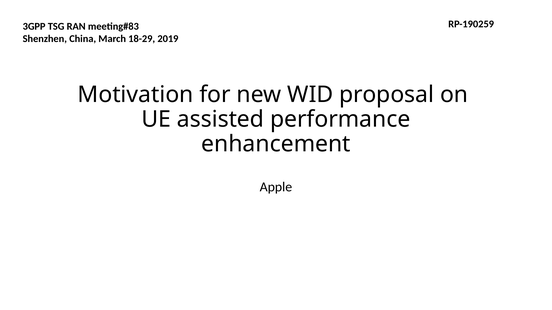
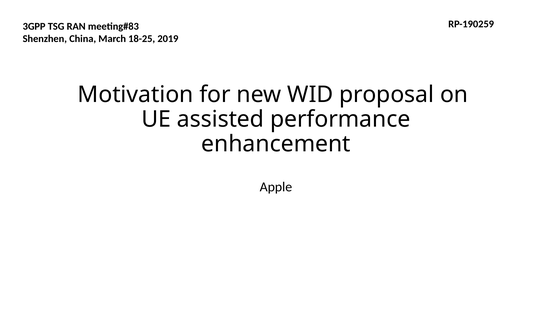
18-29: 18-29 -> 18-25
